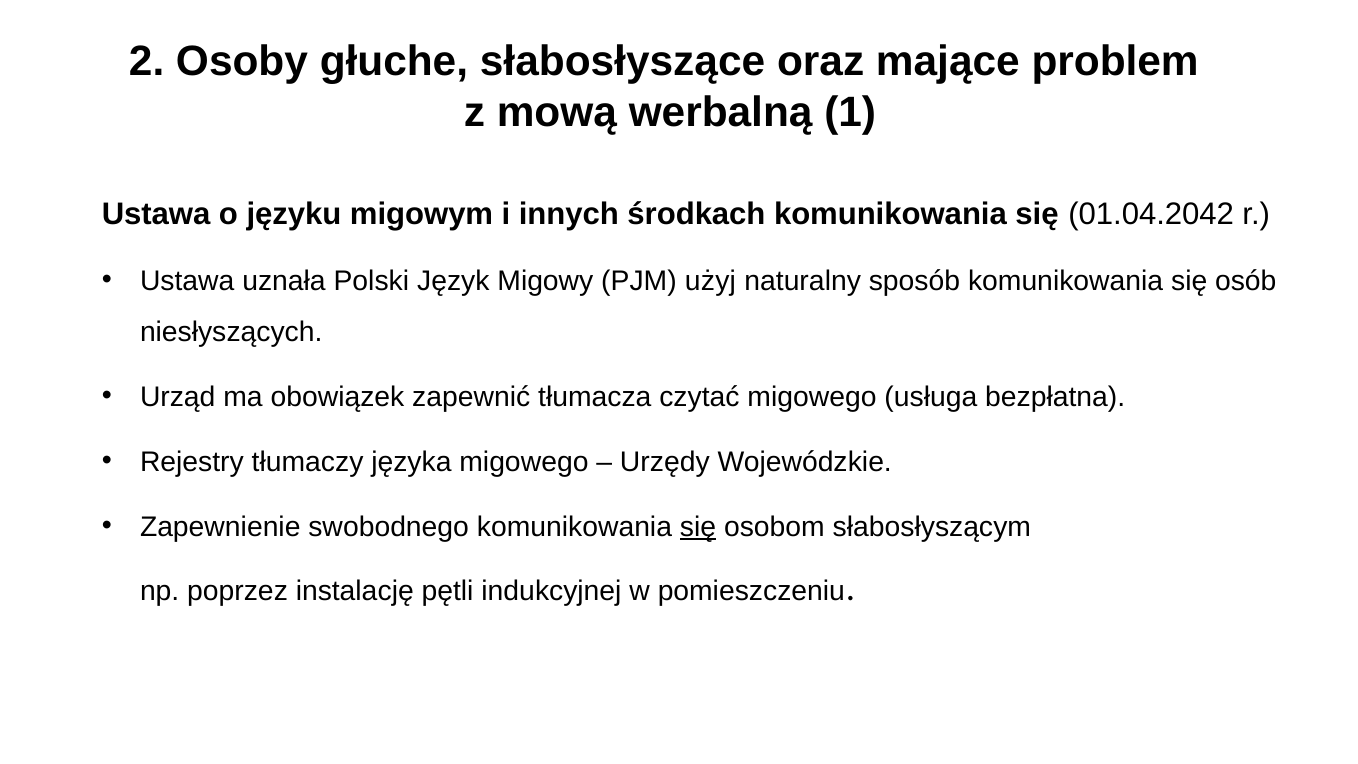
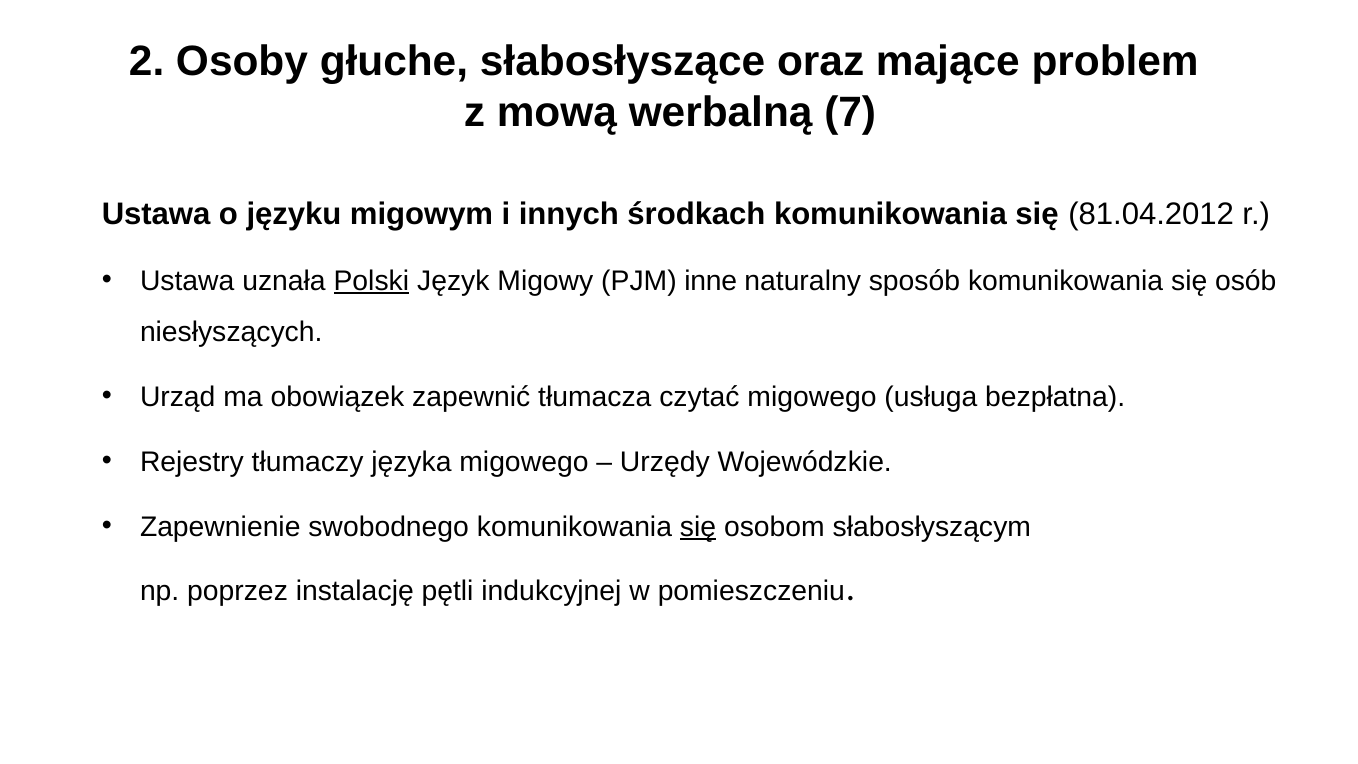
1: 1 -> 7
01.04.2042: 01.04.2042 -> 81.04.2012
Polski underline: none -> present
użyj: użyj -> inne
